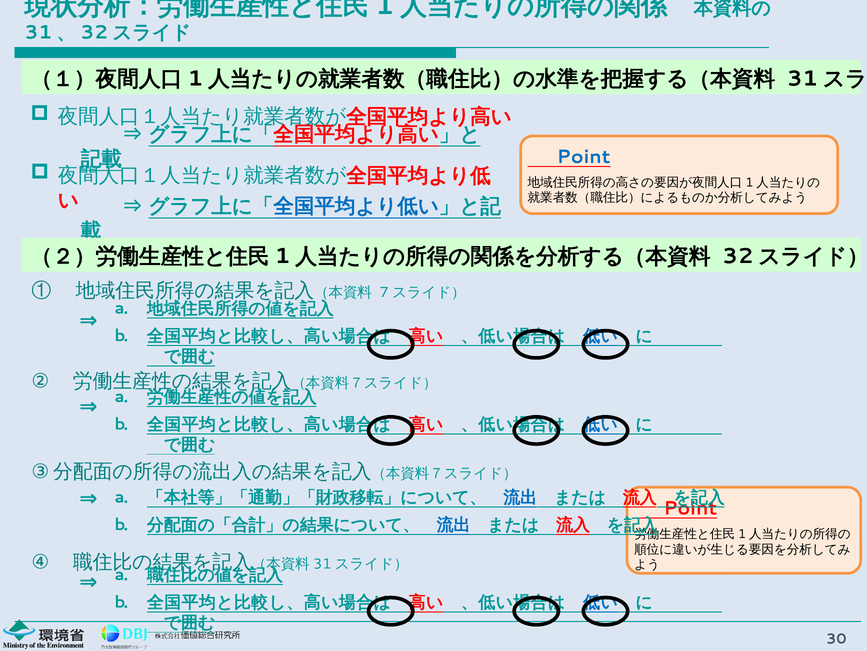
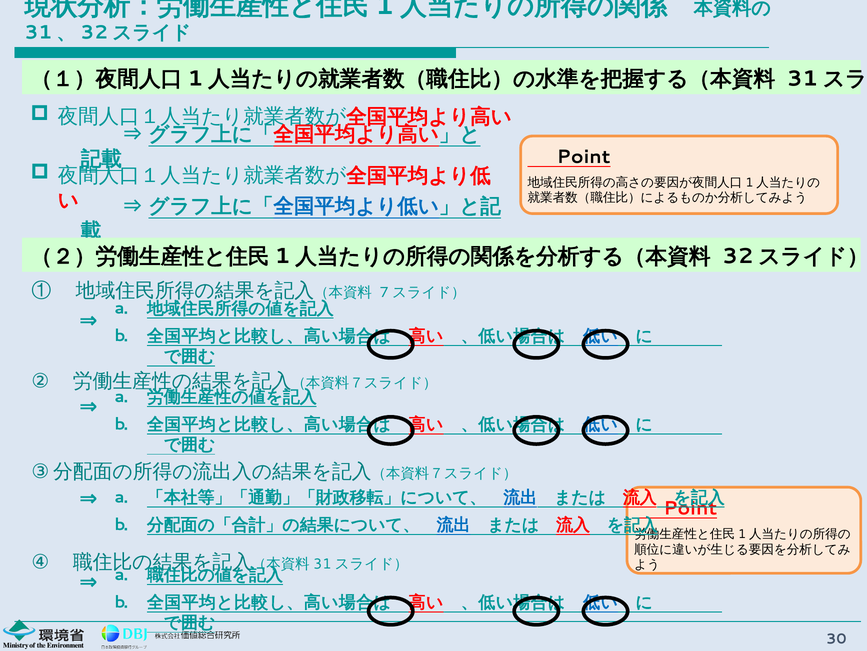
Point at (584, 156) colour: blue -> black
